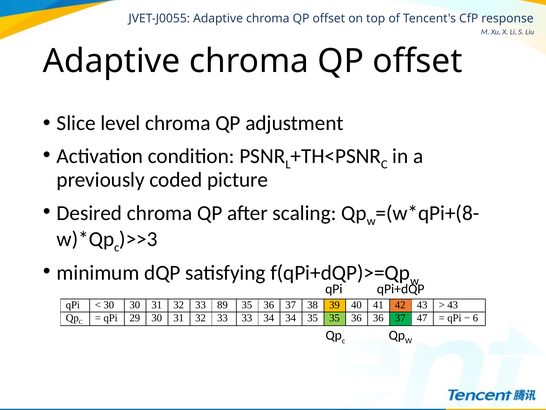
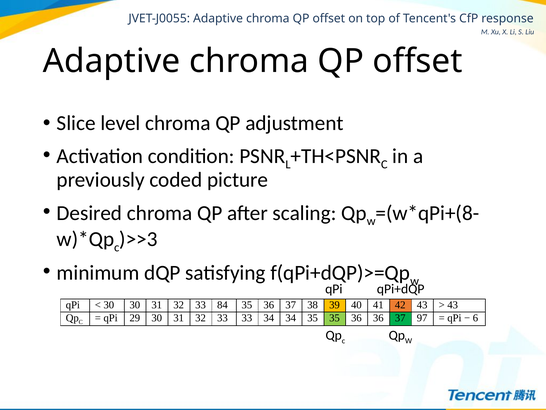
89: 89 -> 84
47: 47 -> 97
